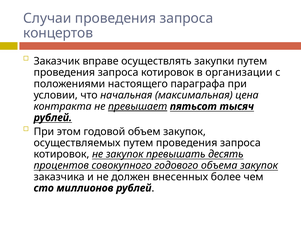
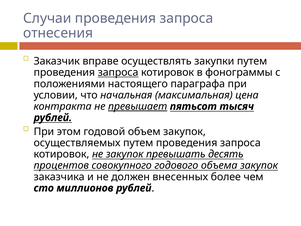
концертов: концертов -> отнесения
запроса at (118, 72) underline: none -> present
организации: организации -> фонограммы
